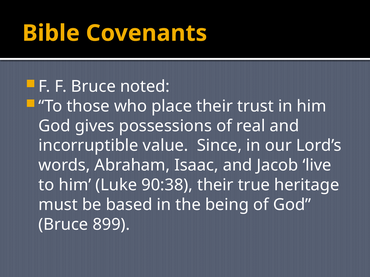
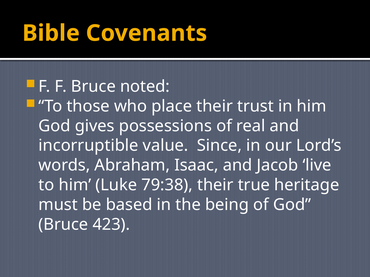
90:38: 90:38 -> 79:38
899: 899 -> 423
